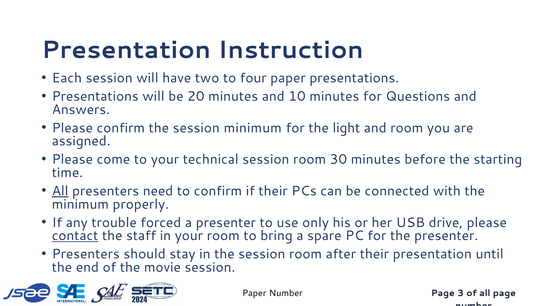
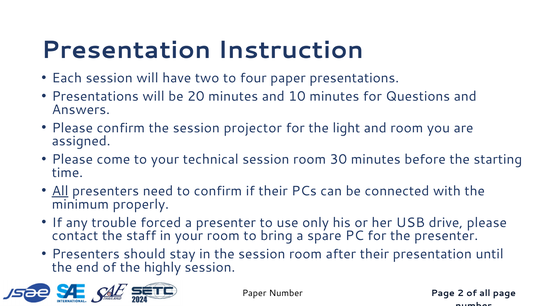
session minimum: minimum -> projector
contact underline: present -> none
movie: movie -> highly
3: 3 -> 2
